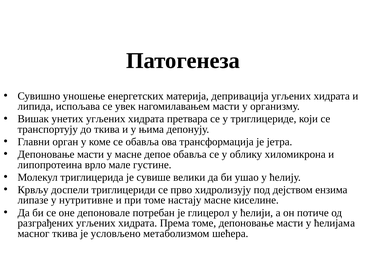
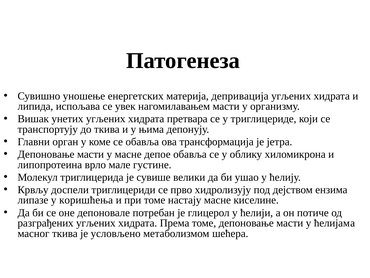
нутритивне: нутритивне -> коришћења
